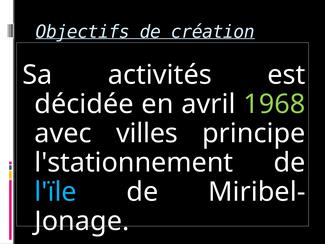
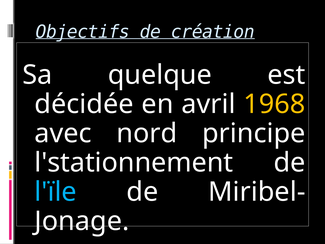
activités: activités -> quelque
1968 colour: light green -> yellow
villes: villes -> nord
